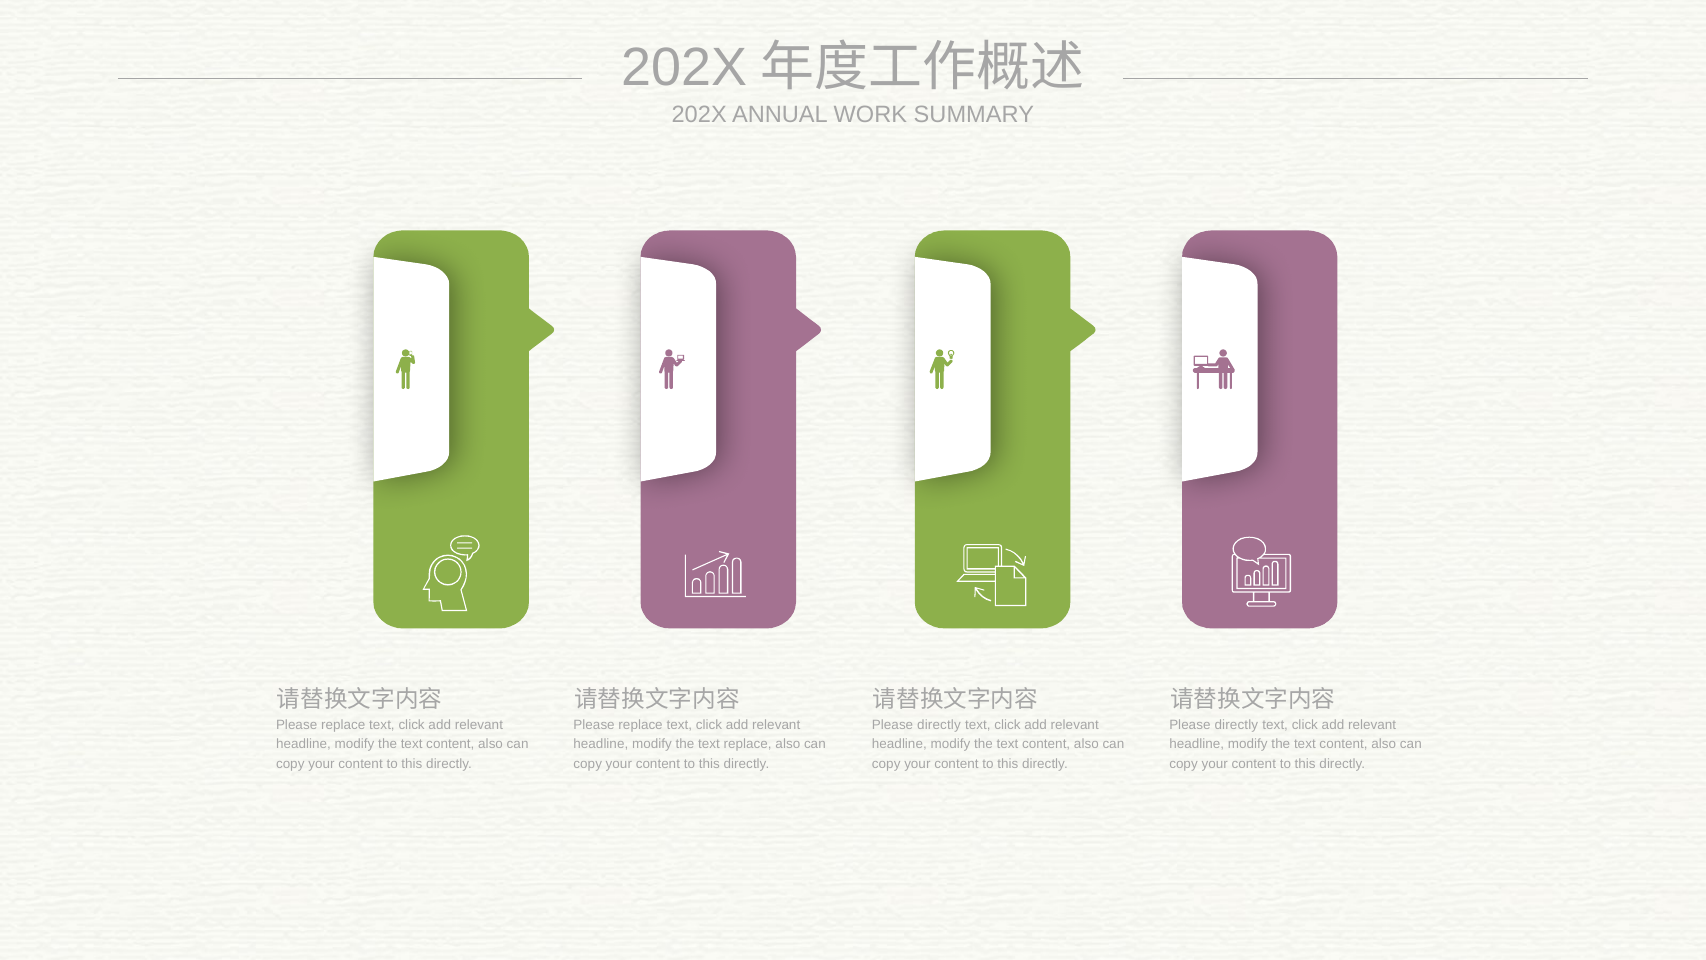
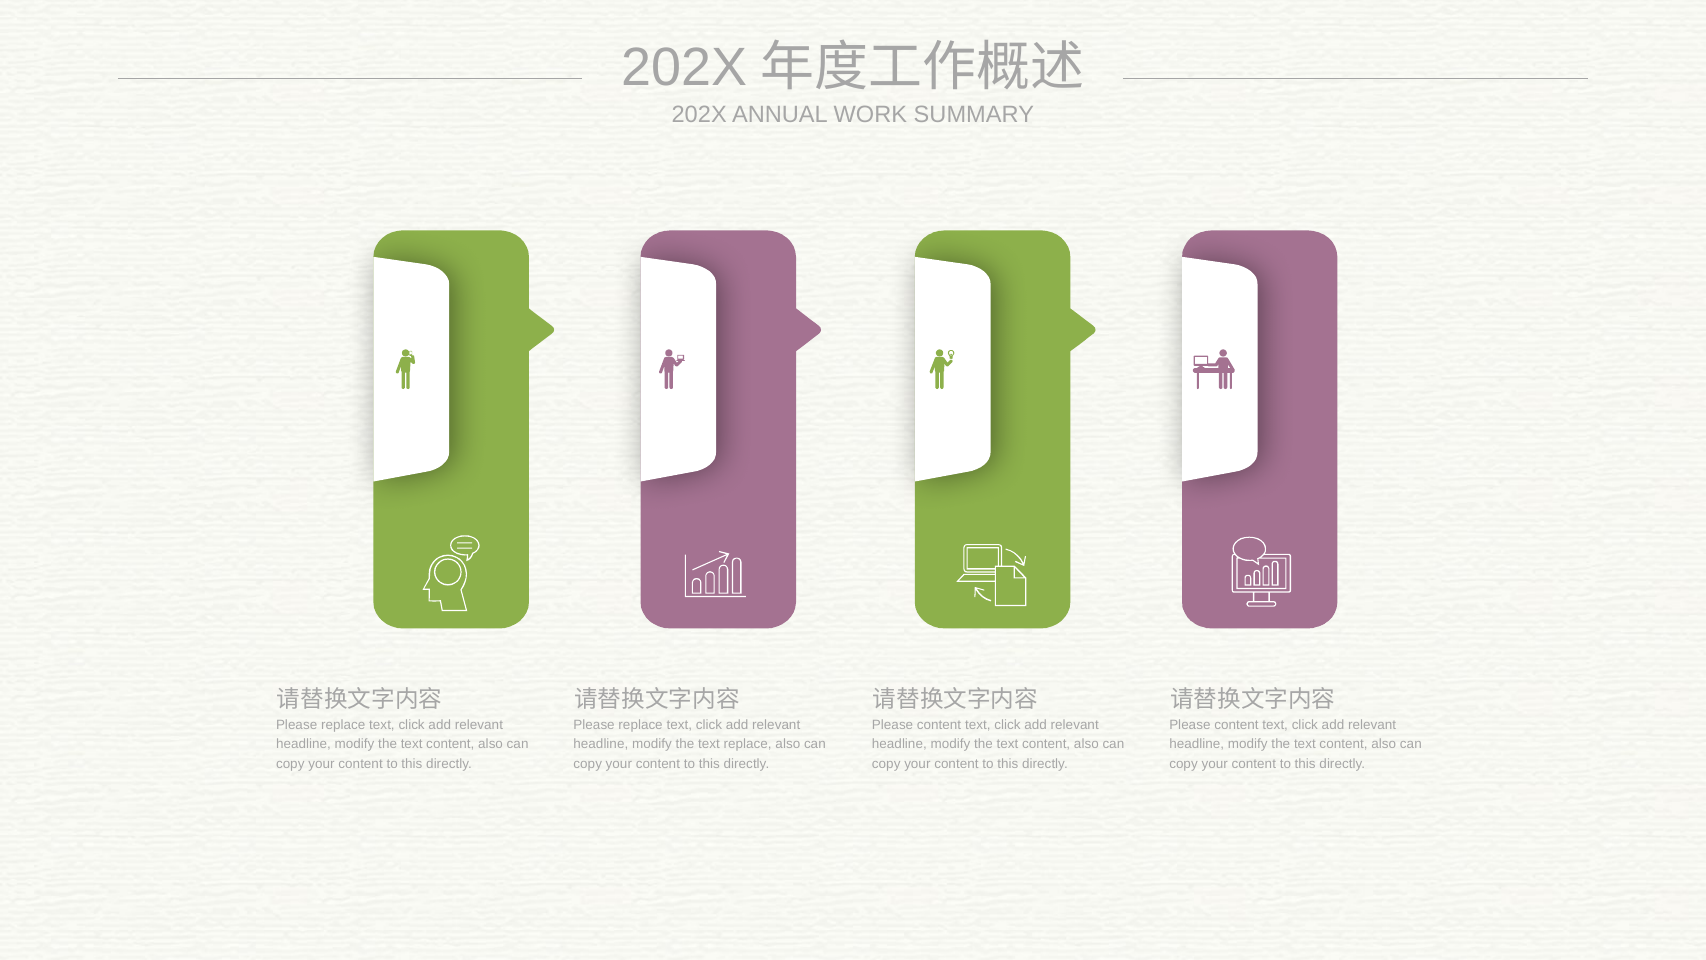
directly at (939, 725): directly -> content
directly at (1236, 725): directly -> content
